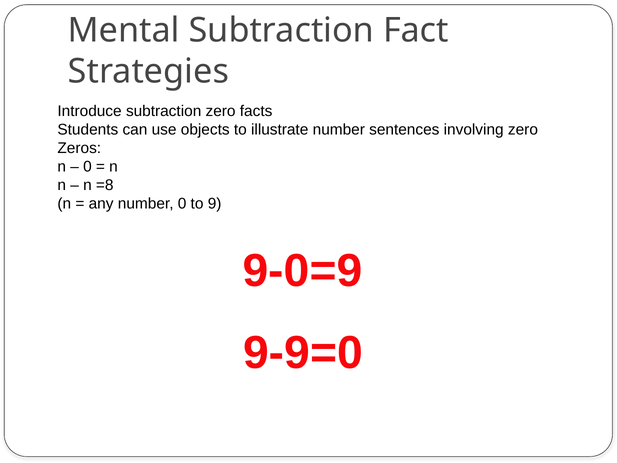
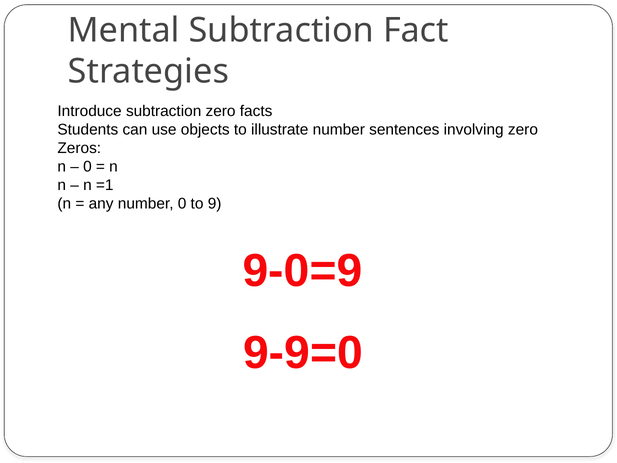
=8: =8 -> =1
